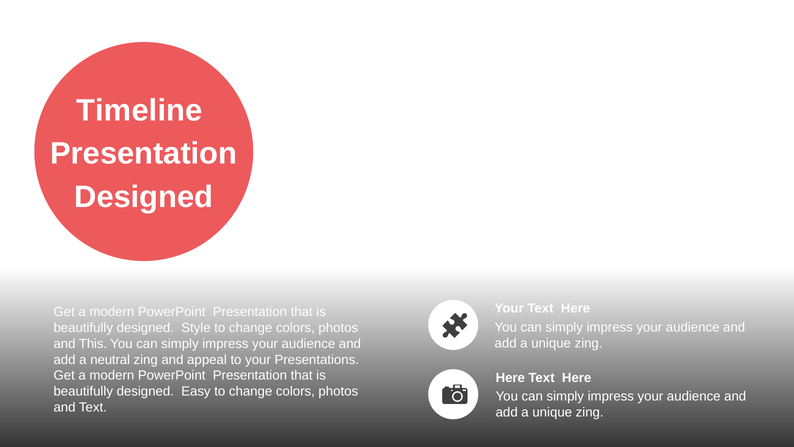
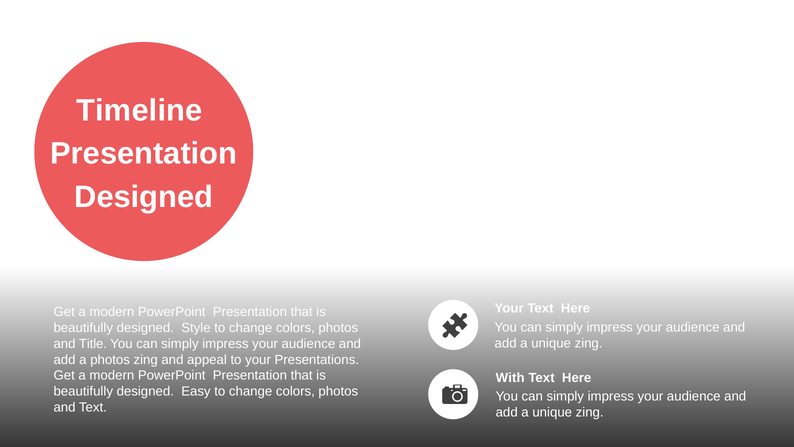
This: This -> Title
a neutral: neutral -> photos
Here at (510, 377): Here -> With
